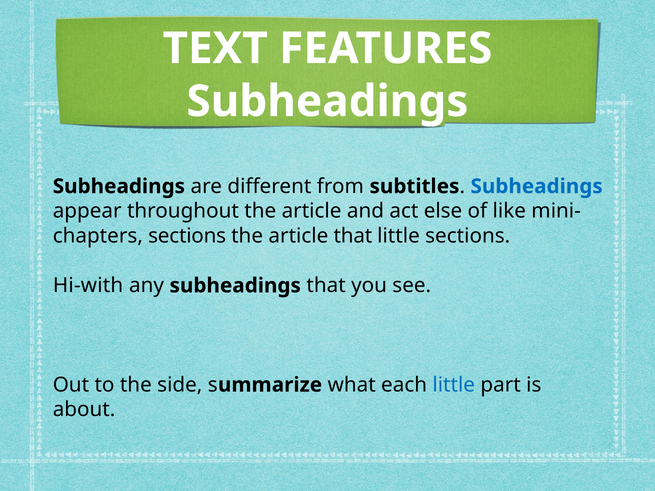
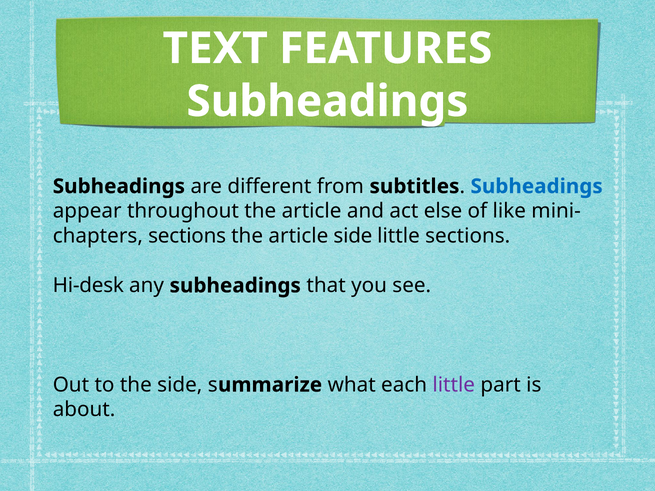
article that: that -> side
Hi-with: Hi-with -> Hi-desk
little at (454, 385) colour: blue -> purple
